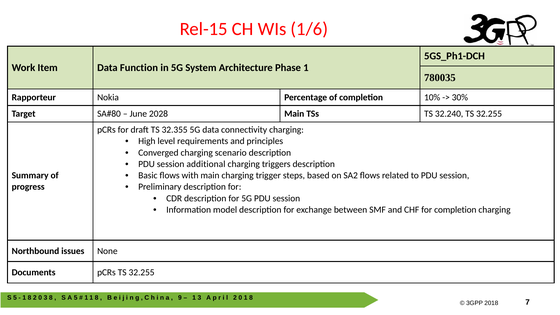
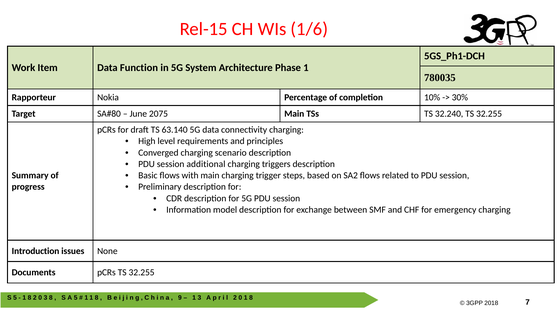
2028: 2028 -> 2075
32.355: 32.355 -> 63.140
for completion: completion -> emergency
Northbound: Northbound -> Introduction
